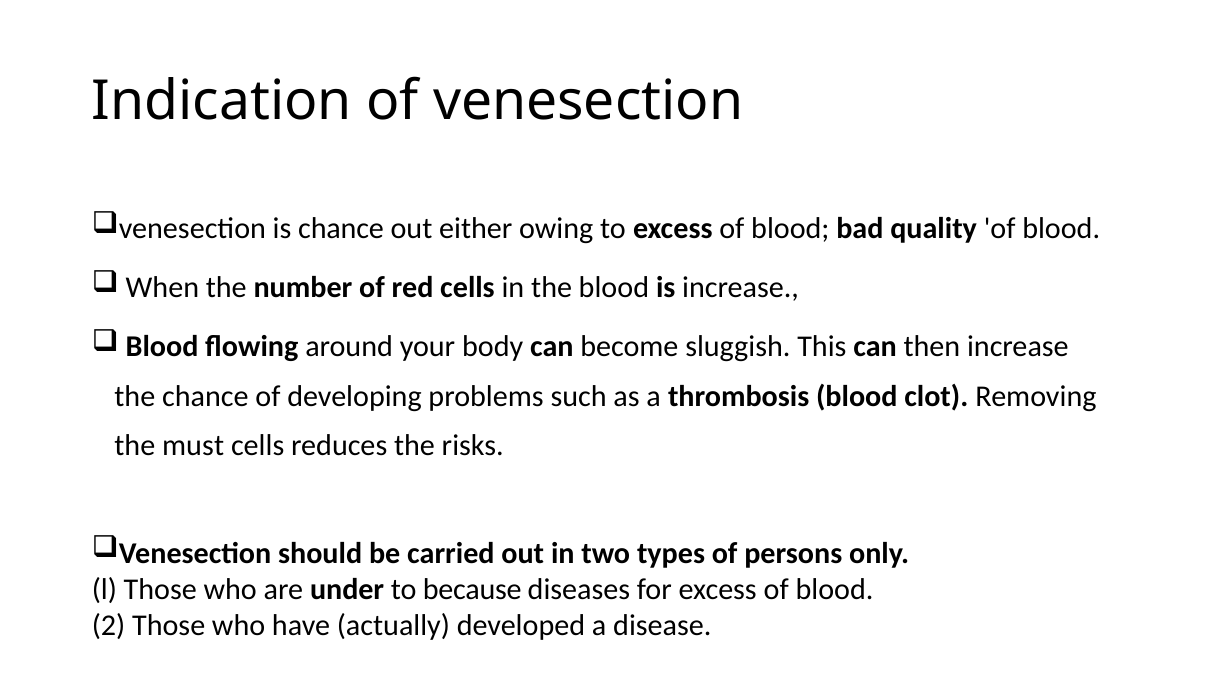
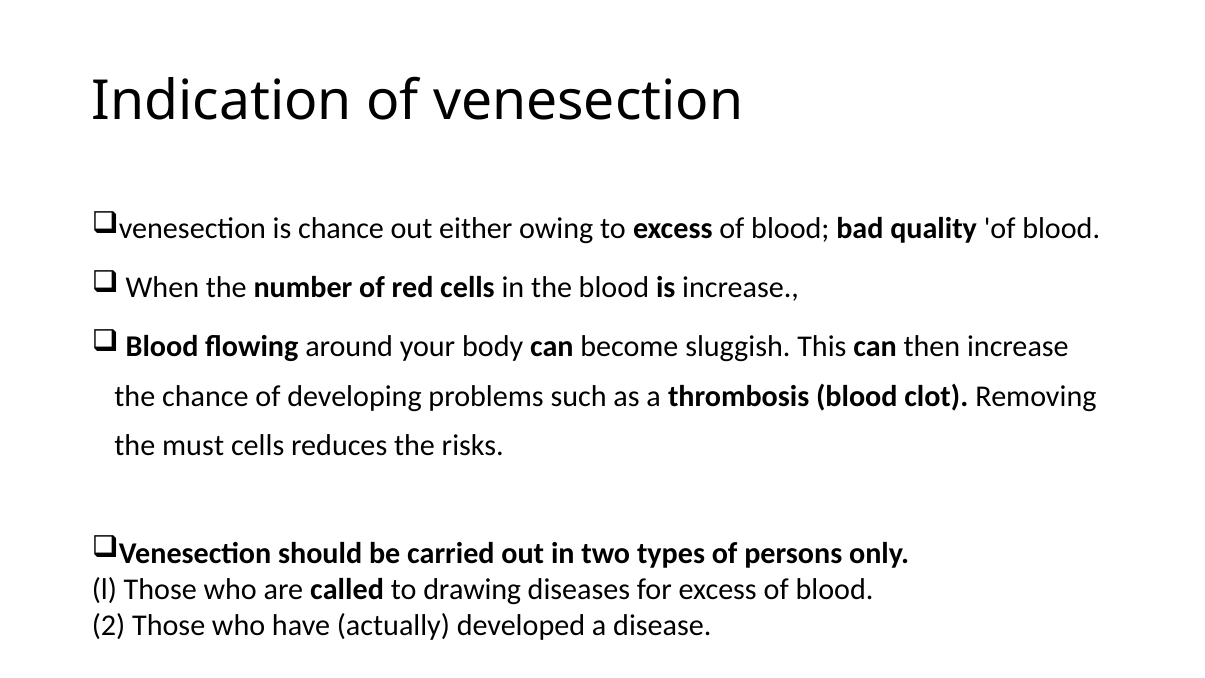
under: under -> called
because: because -> drawing
